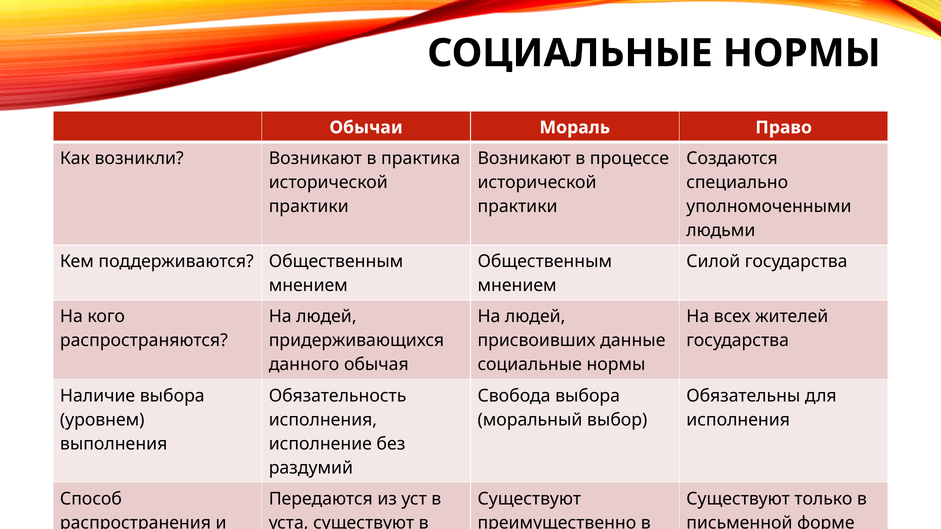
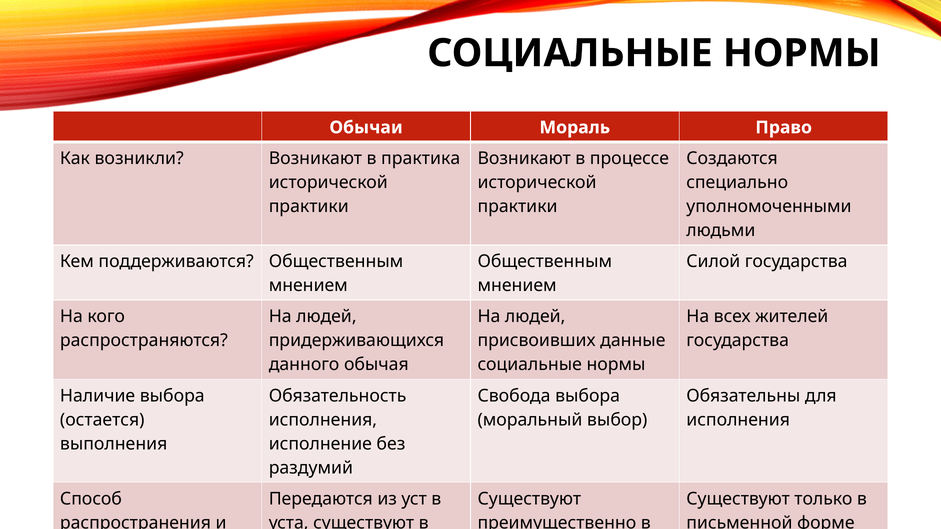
уровнем: уровнем -> остается
